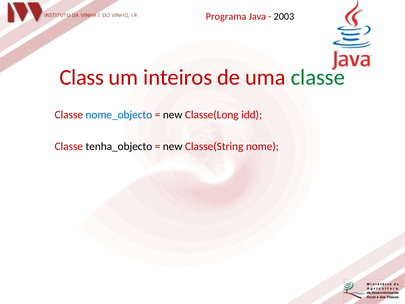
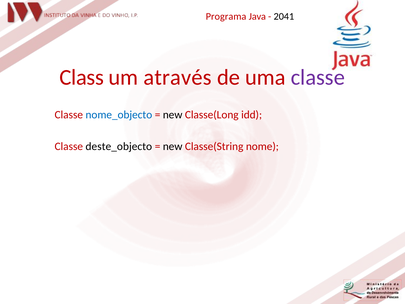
2003: 2003 -> 2041
inteiros: inteiros -> através
classe at (318, 77) colour: green -> purple
tenha_objecto: tenha_objecto -> deste_objecto
